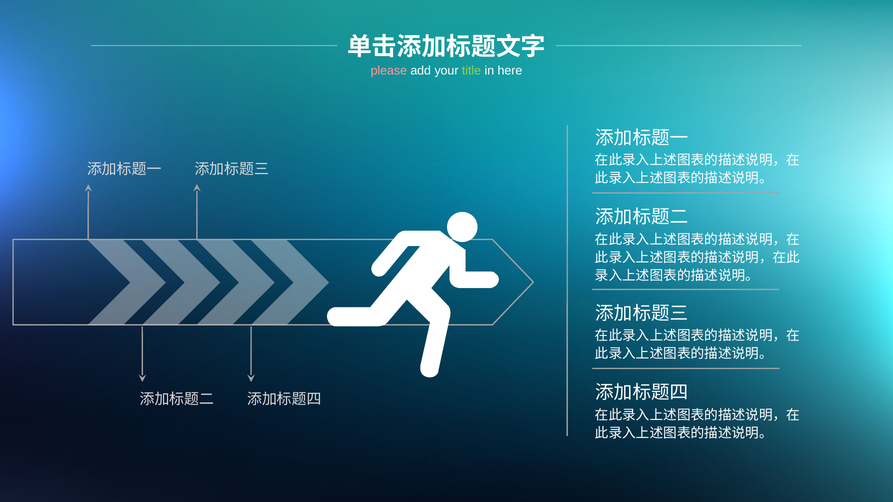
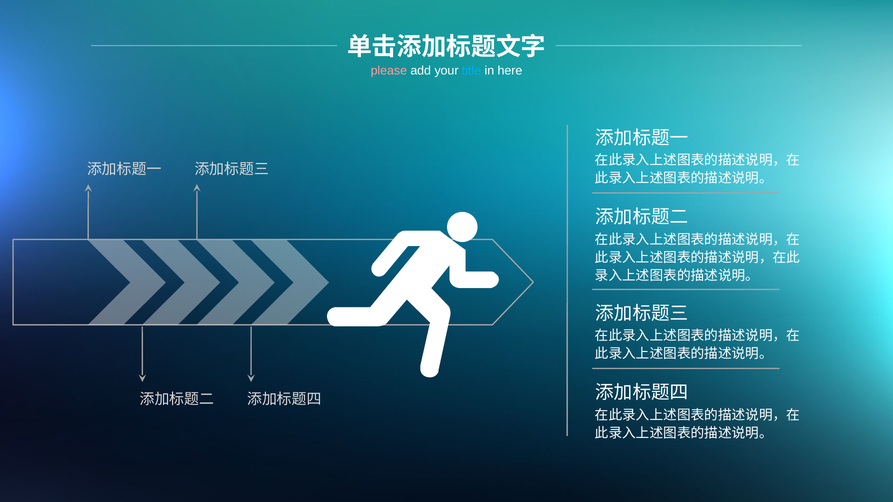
title colour: light green -> light blue
